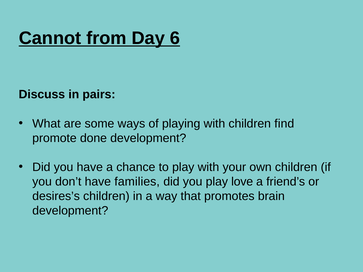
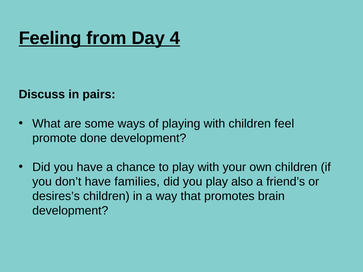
Cannot: Cannot -> Feeling
6: 6 -> 4
find: find -> feel
love: love -> also
